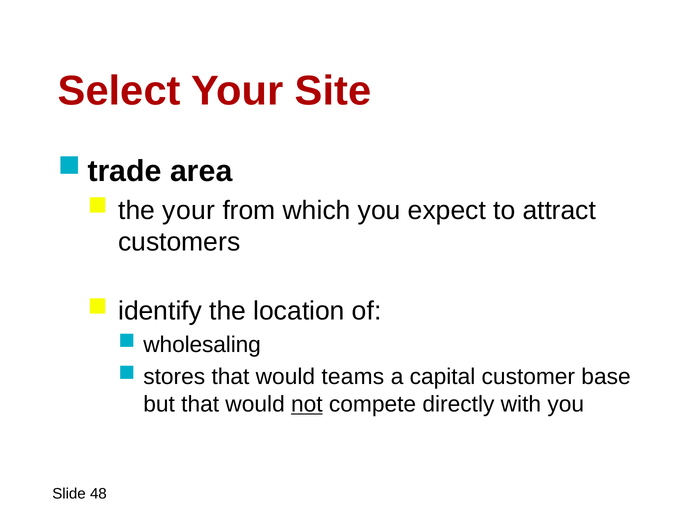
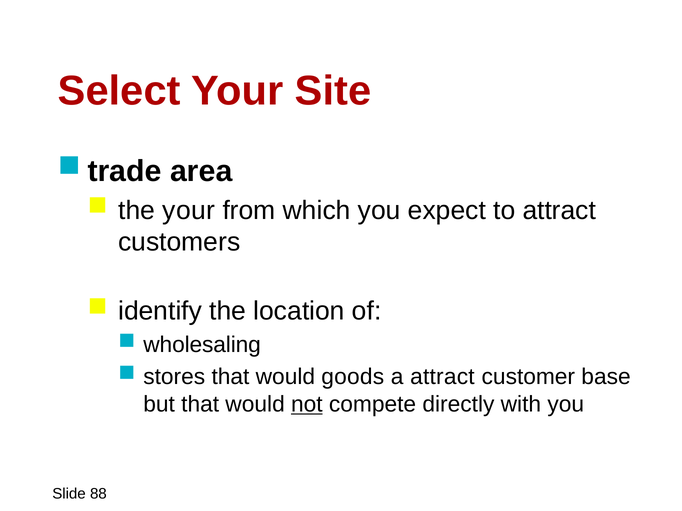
teams: teams -> goods
a capital: capital -> attract
48: 48 -> 88
